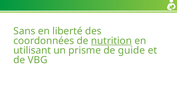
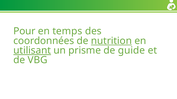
Sans: Sans -> Pour
liberté: liberté -> temps
utilisant underline: none -> present
